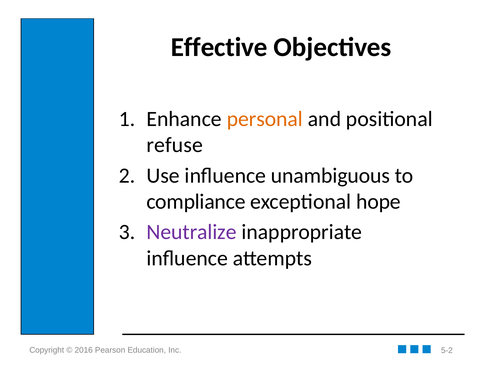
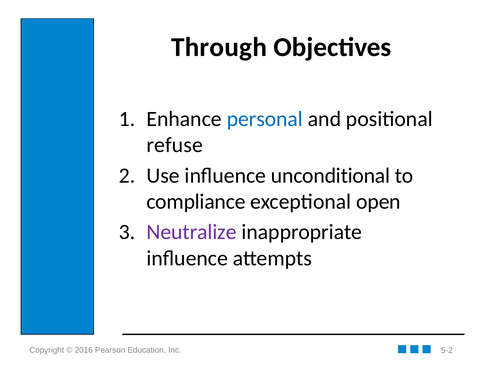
Effective: Effective -> Through
personal colour: orange -> blue
unambiguous: unambiguous -> unconditional
hope: hope -> open
